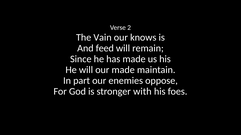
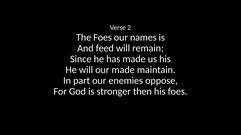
The Vain: Vain -> Foes
knows: knows -> names
with: with -> then
